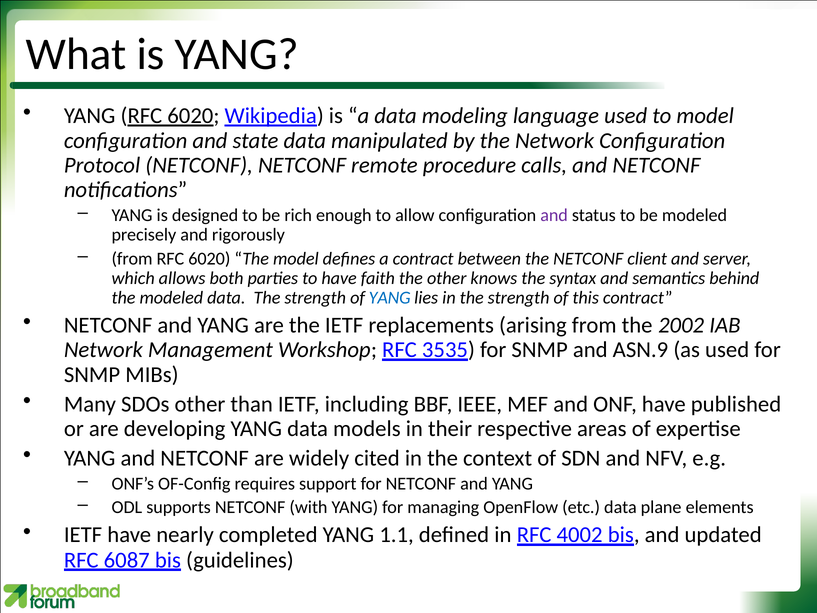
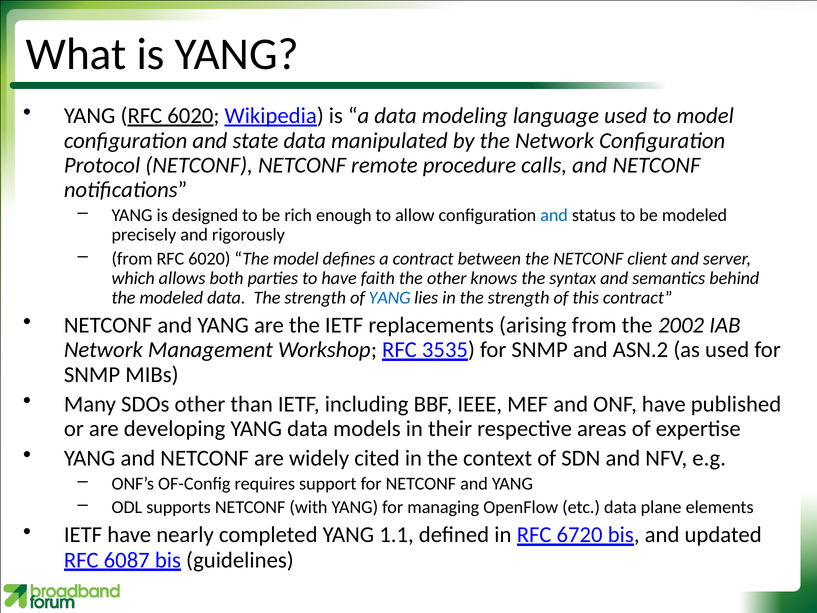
and at (554, 215) colour: purple -> blue
ASN.9: ASN.9 -> ASN.2
4002: 4002 -> 6720
